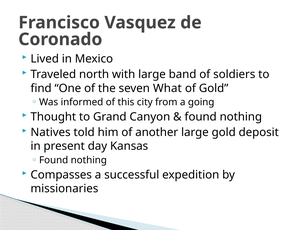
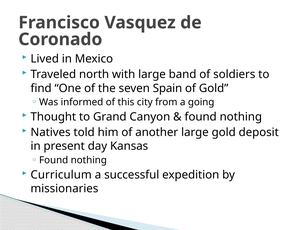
What: What -> Spain
Compasses: Compasses -> Curriculum
